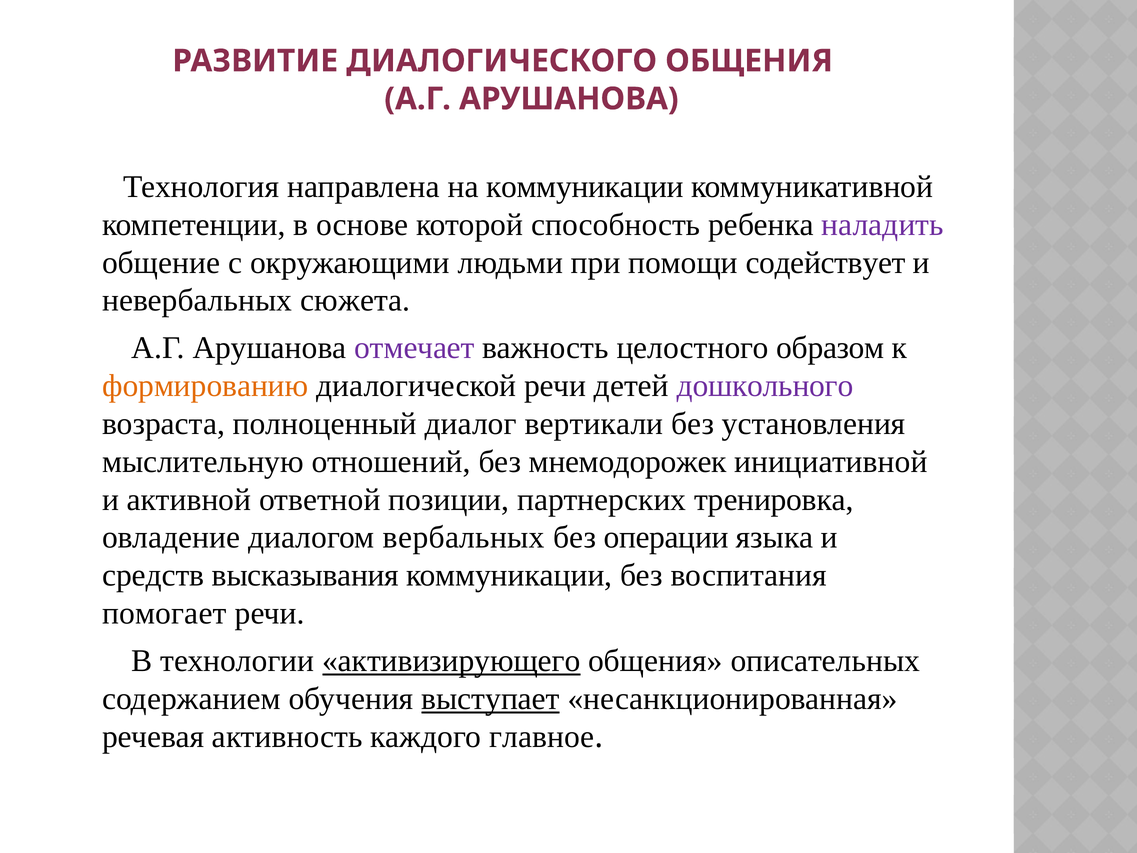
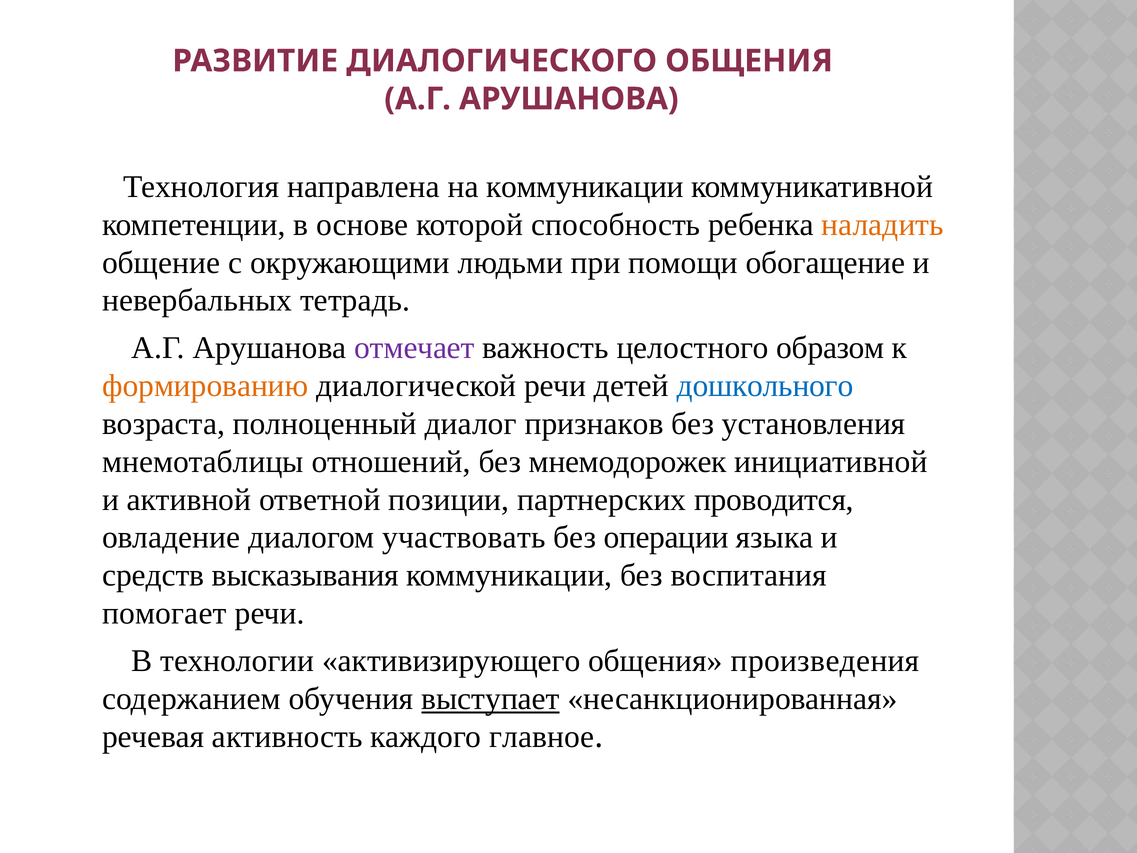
наладить colour: purple -> orange
содействует: содействует -> обогащение
сюжета: сюжета -> тетрадь
дошкольного colour: purple -> blue
вертикали: вертикали -> признаков
мыслительную: мыслительную -> мнемотаблицы
тренировка: тренировка -> проводится
вербальных: вербальных -> участвовать
активизирующего underline: present -> none
описательных: описательных -> произведения
